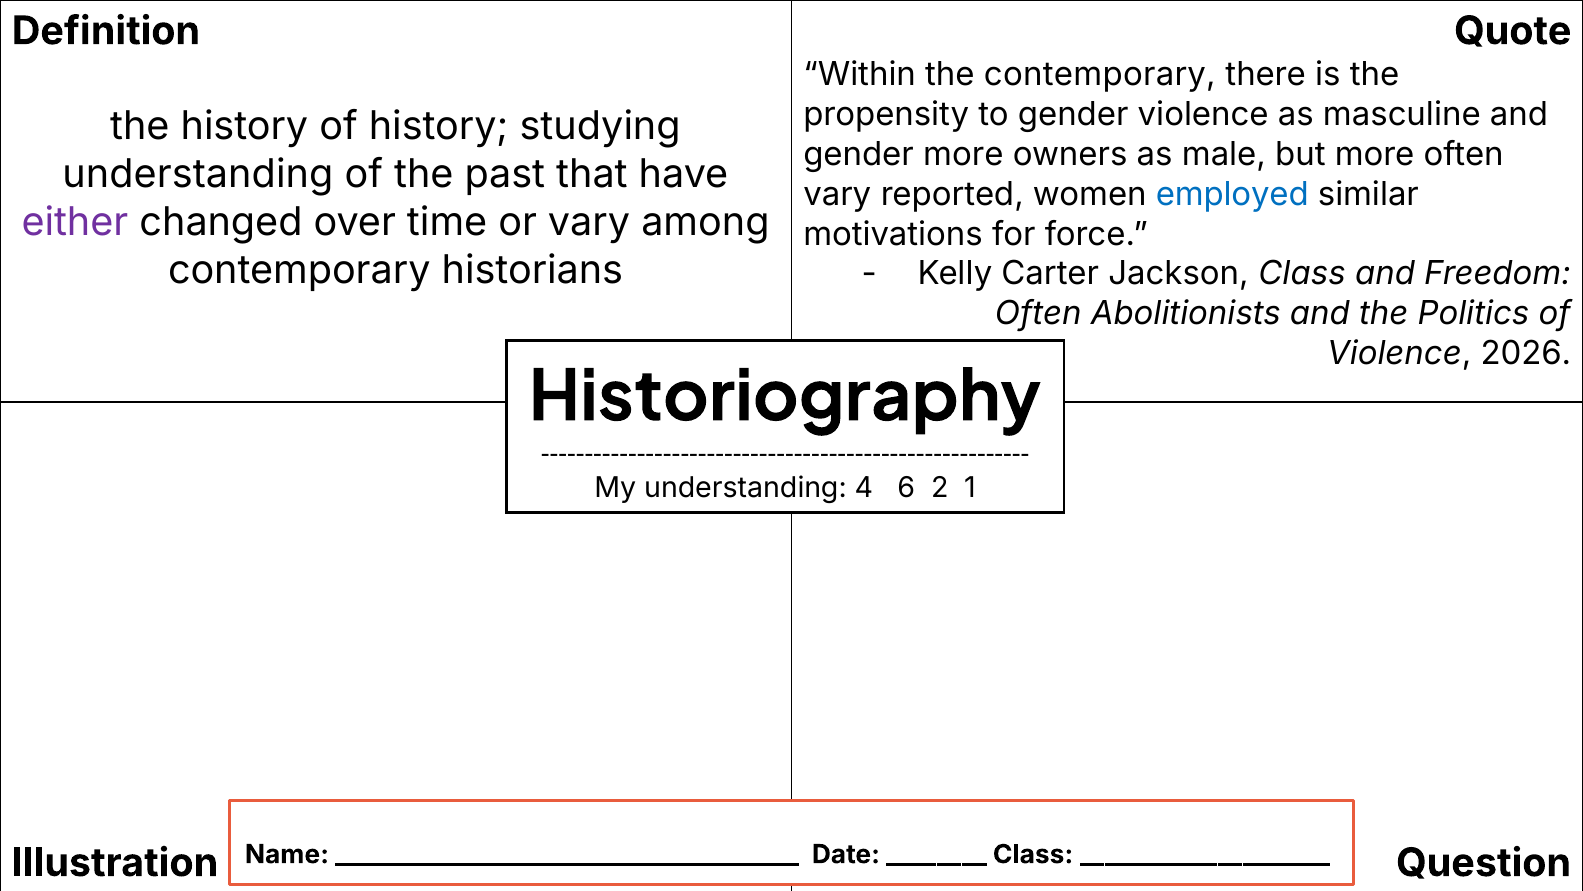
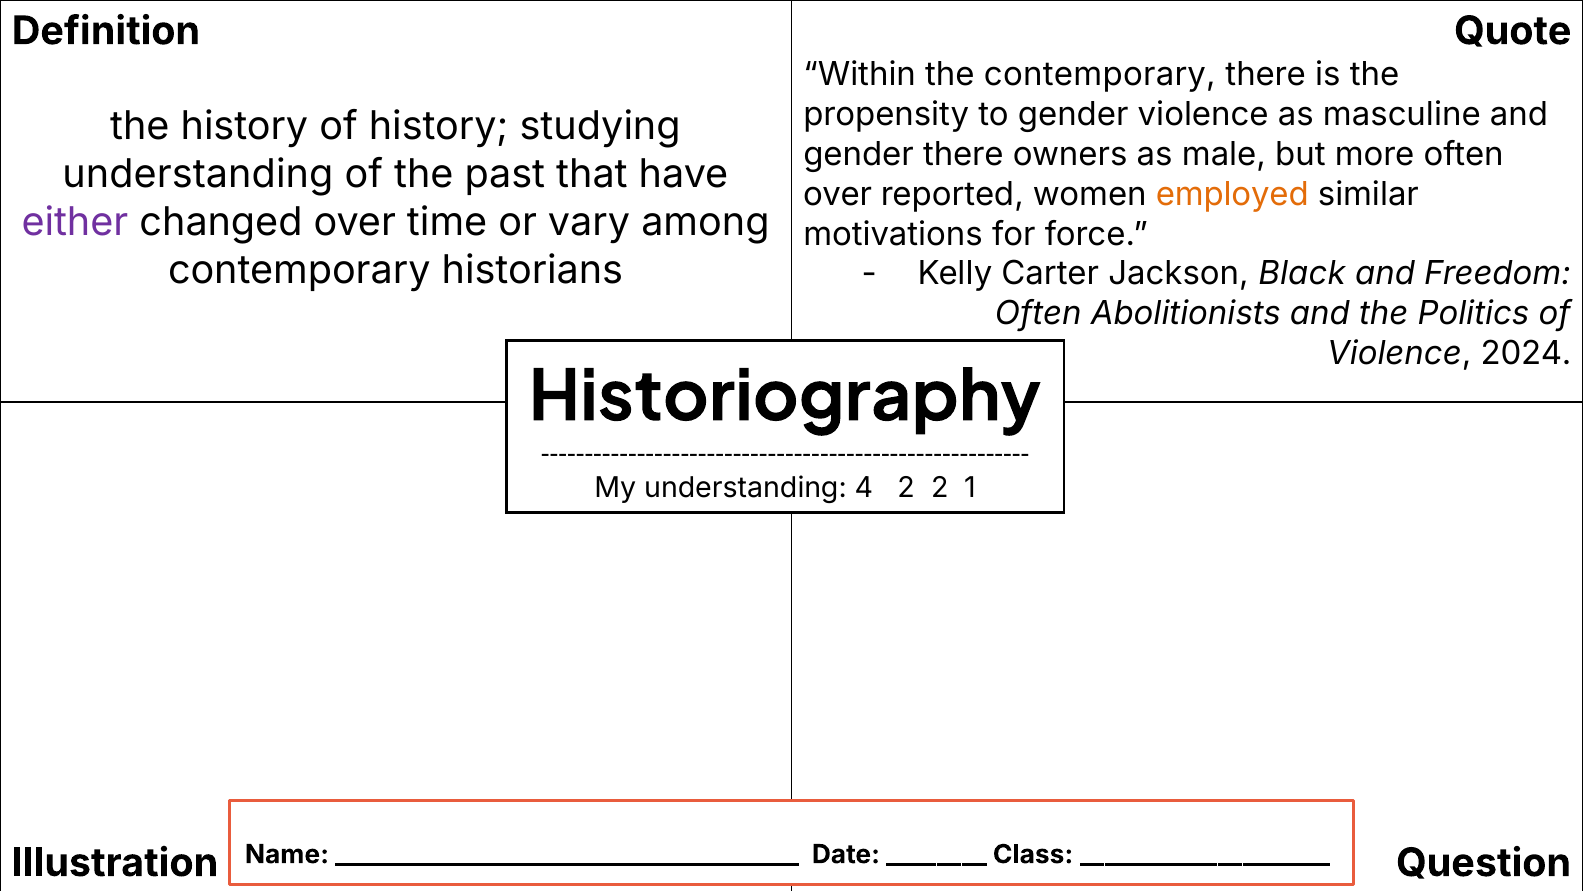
gender more: more -> there
vary at (837, 194): vary -> over
employed colour: blue -> orange
Jackson Class: Class -> Black
2026: 2026 -> 2024
4 6: 6 -> 2
